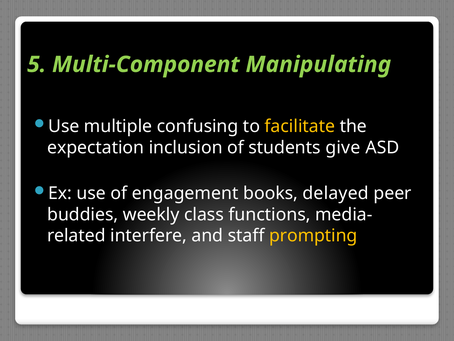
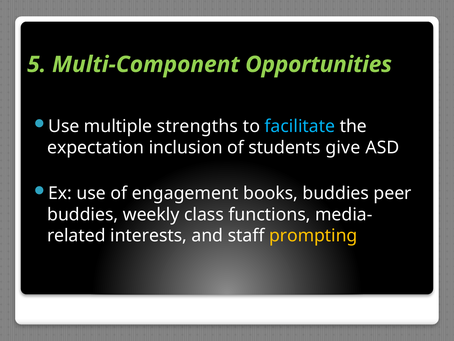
Manipulating: Manipulating -> Opportunities
confusing: confusing -> strengths
facilitate colour: yellow -> light blue
books delayed: delayed -> buddies
interfere: interfere -> interests
